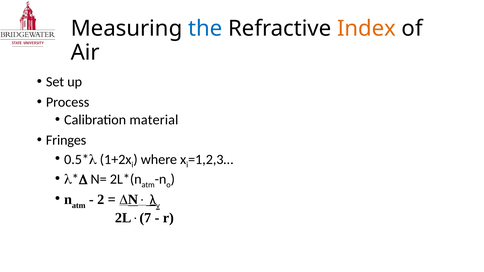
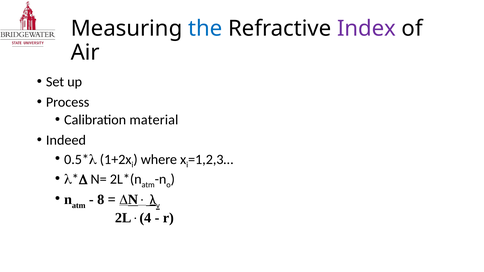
Index colour: orange -> purple
Fringes: Fringes -> Indeed
2: 2 -> 8
7: 7 -> 4
